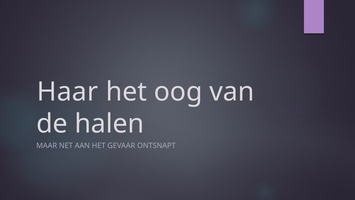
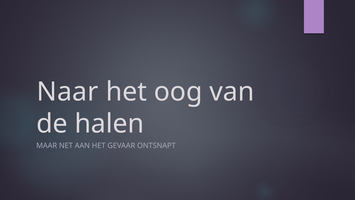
Haar: Haar -> Naar
